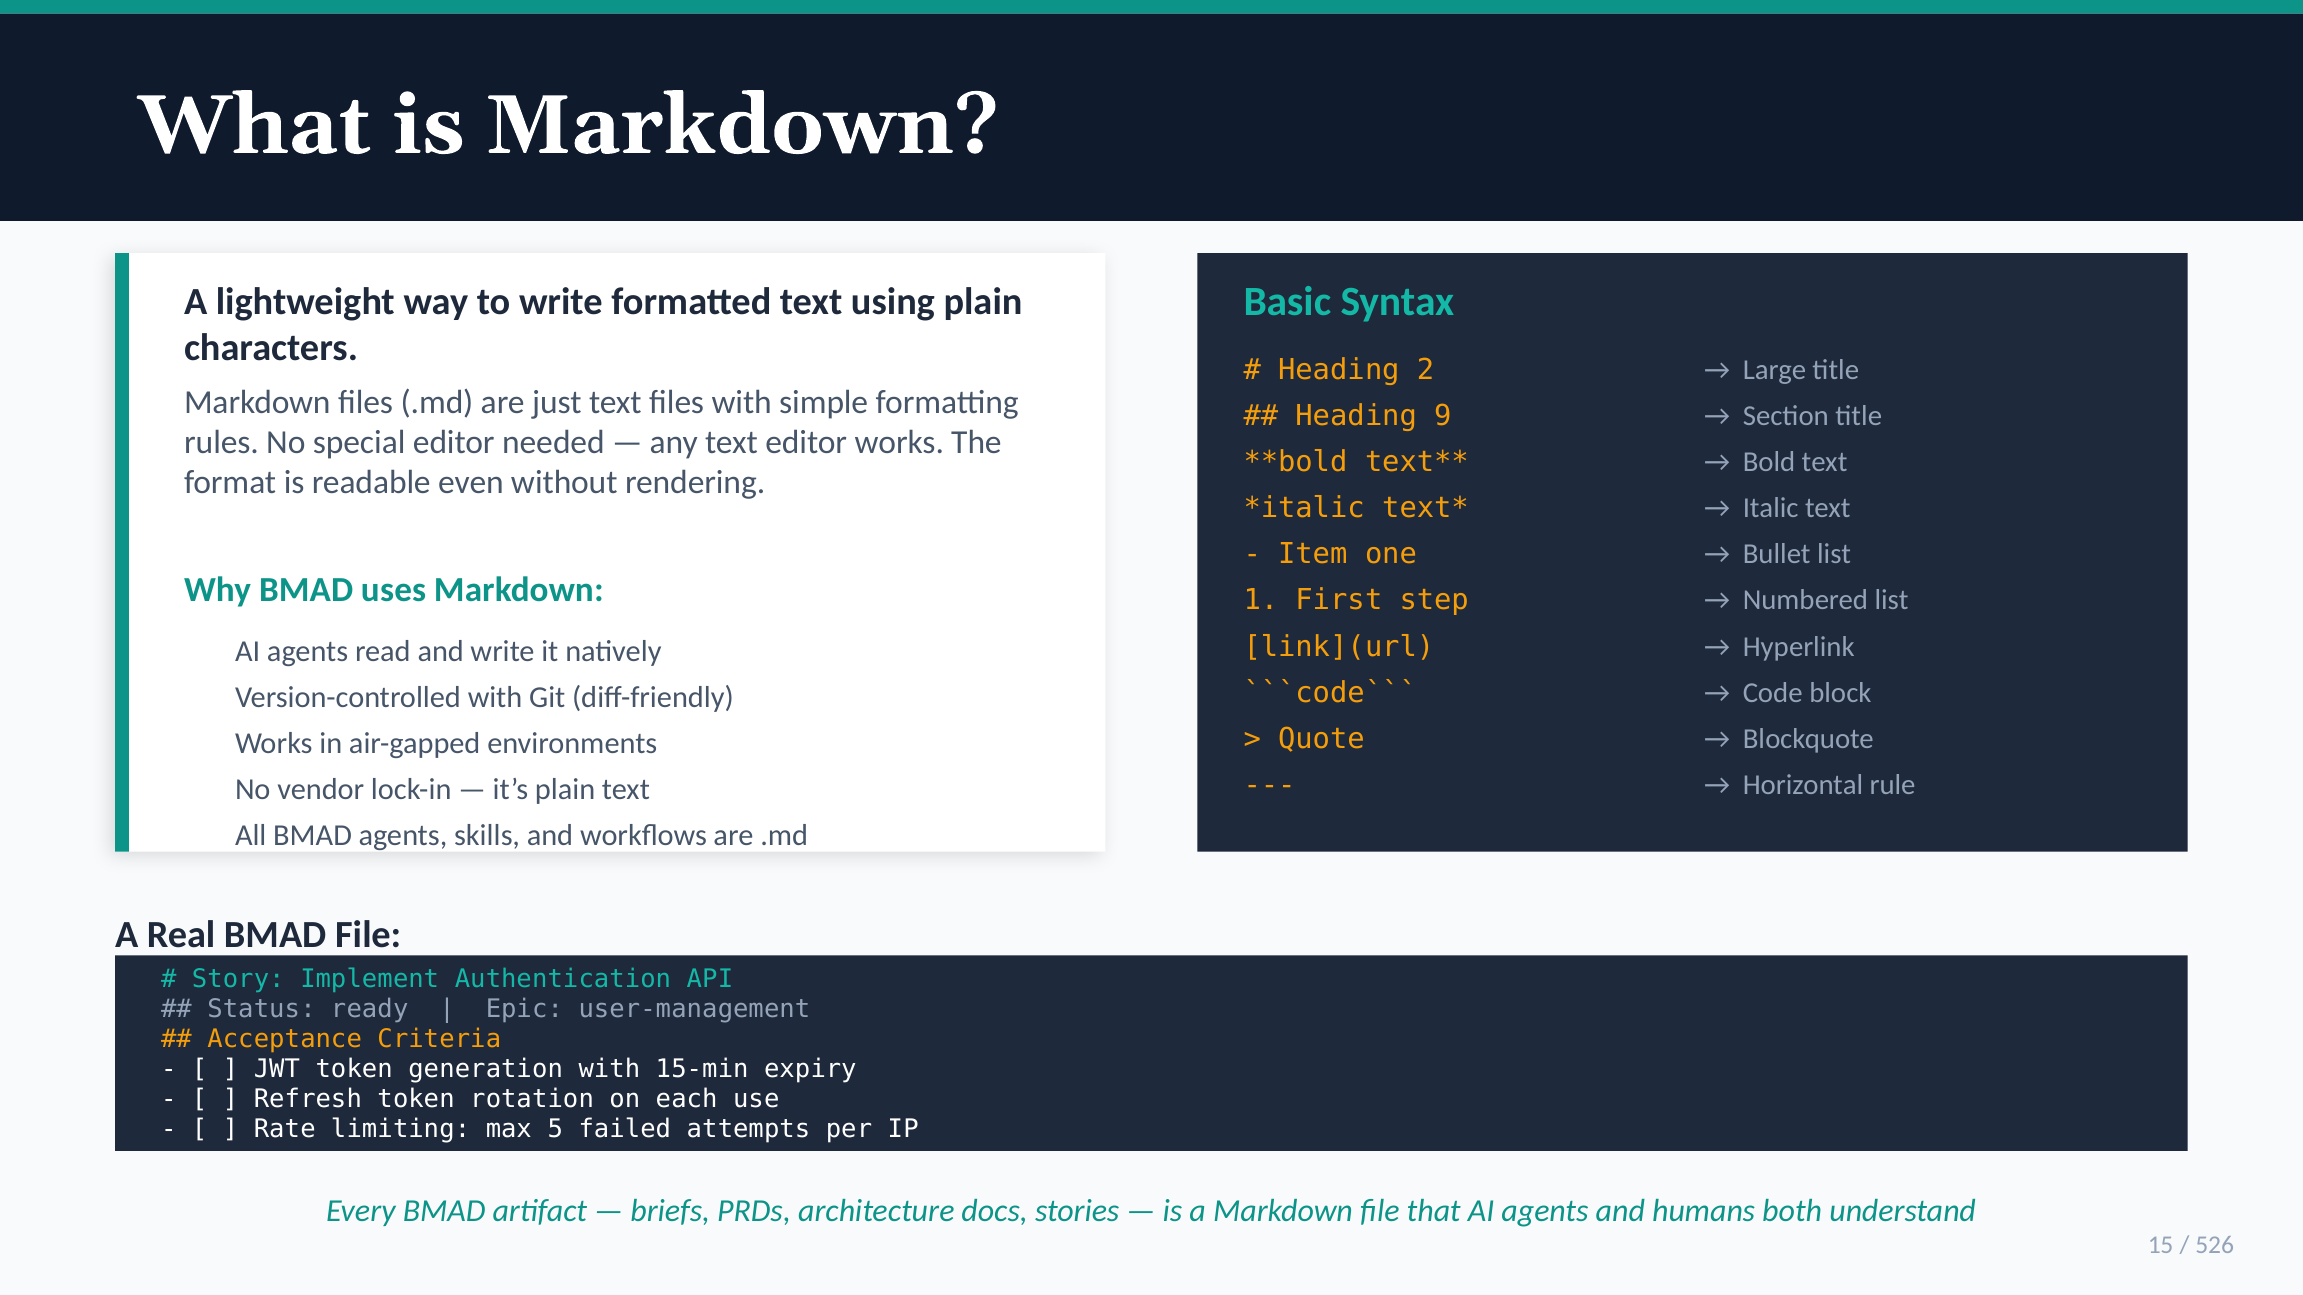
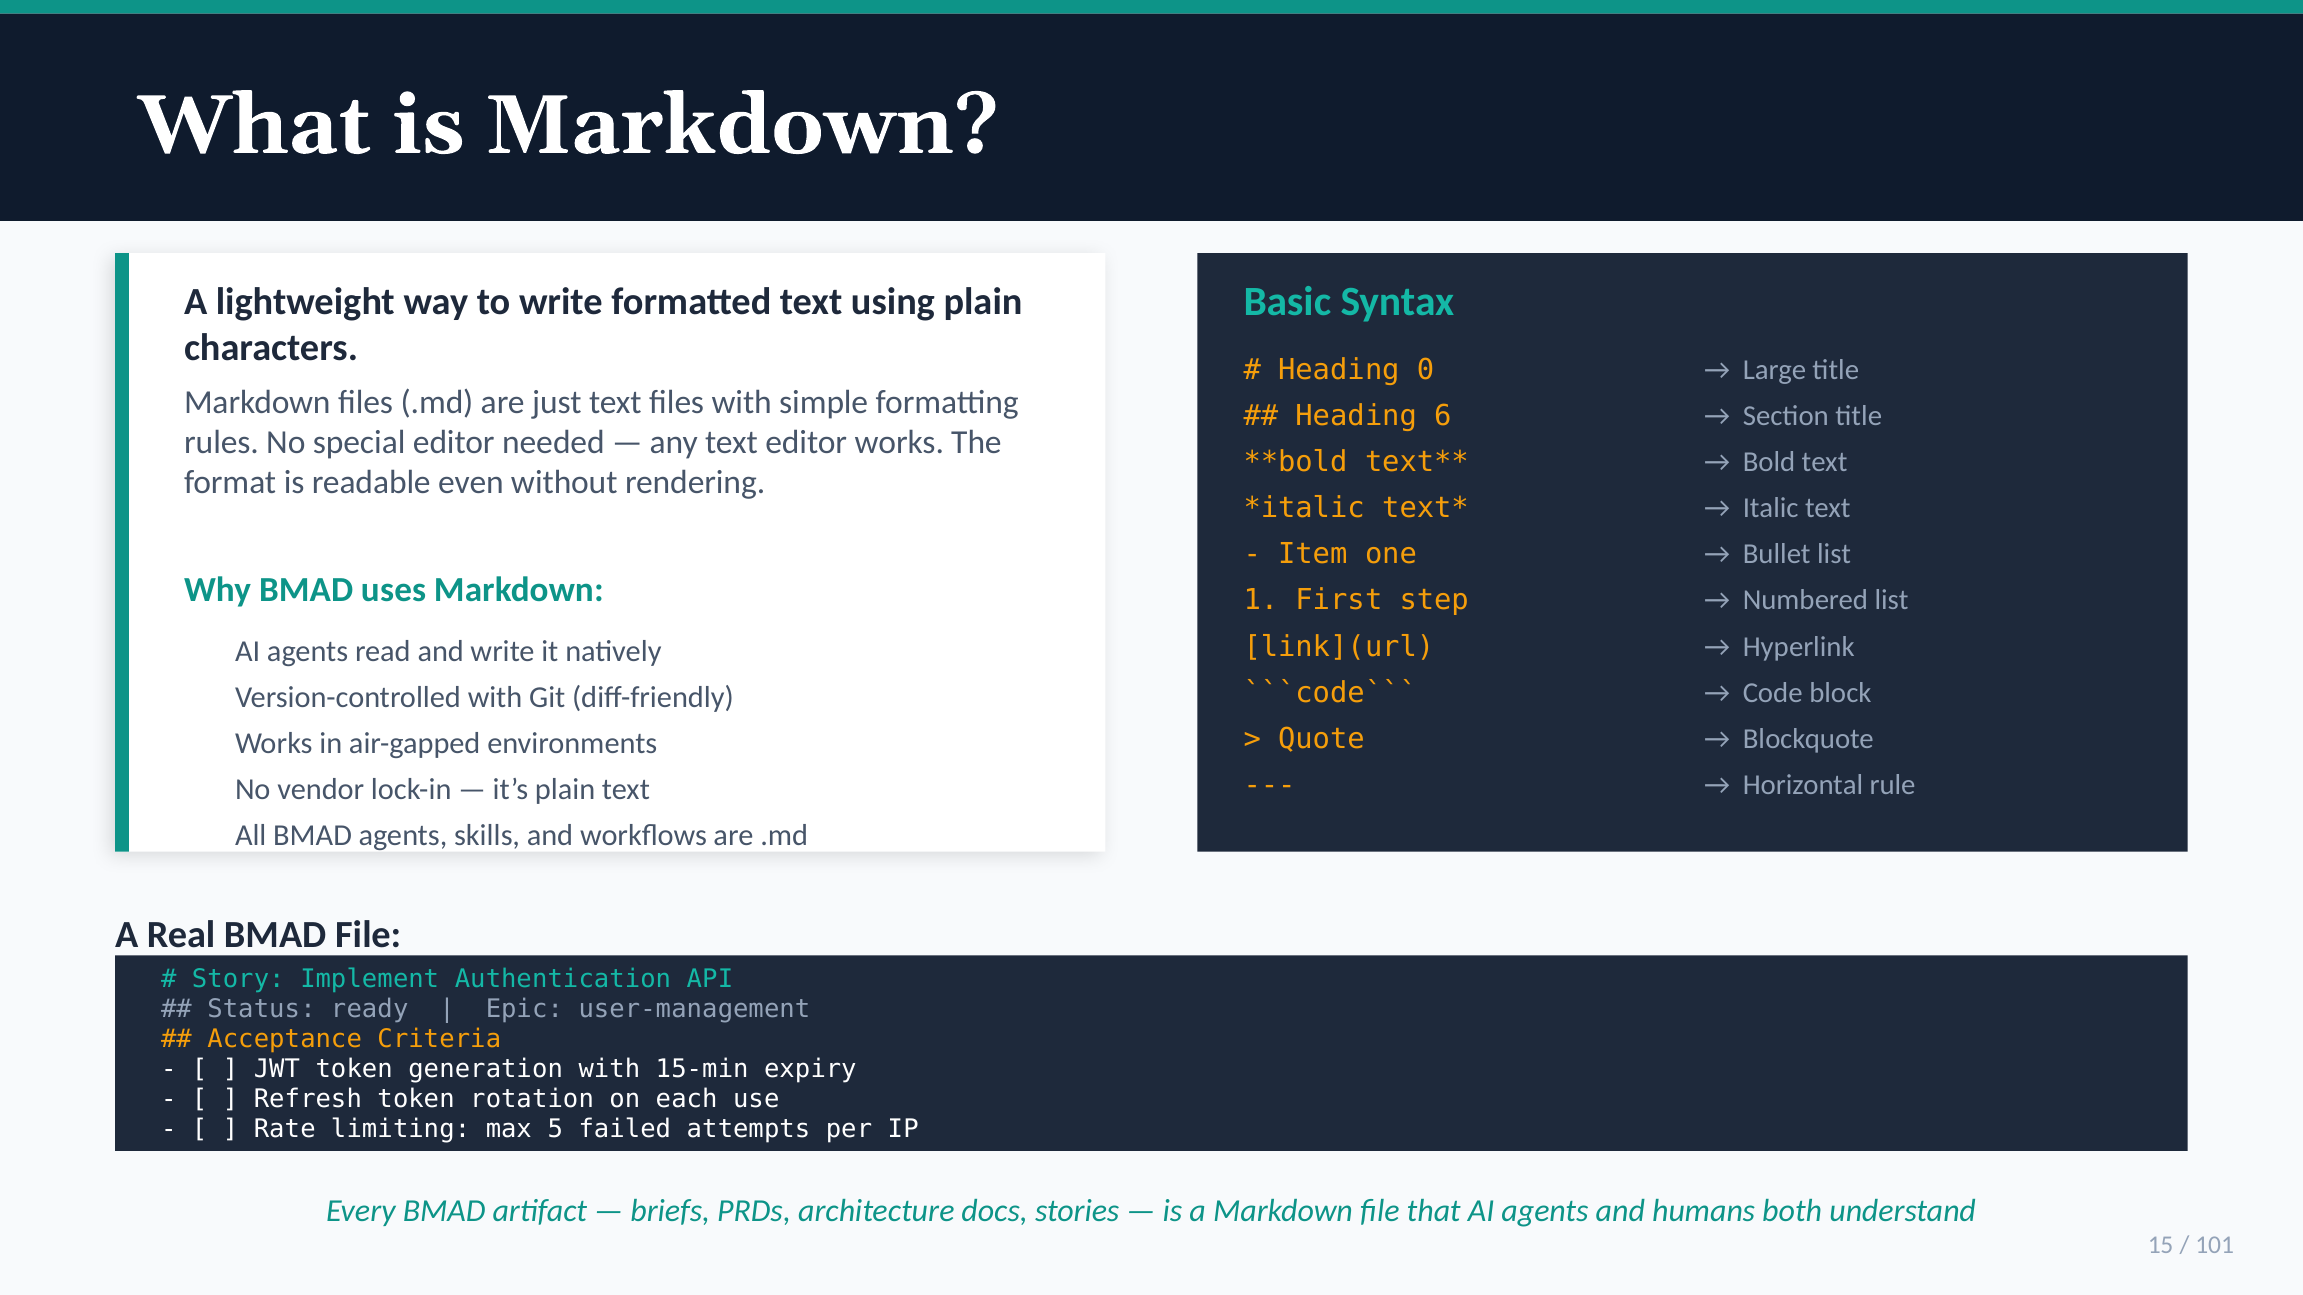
2: 2 -> 0
9: 9 -> 6
526: 526 -> 101
